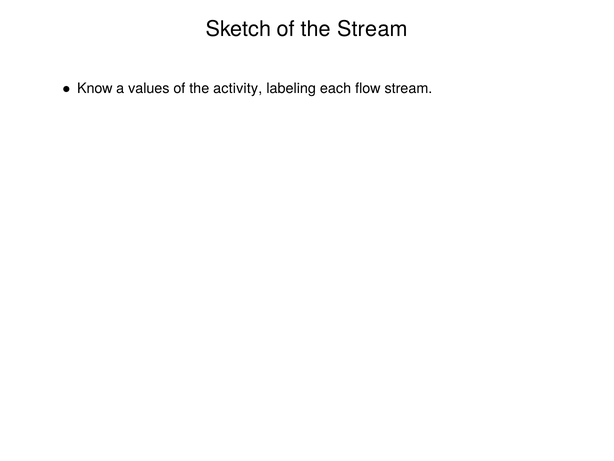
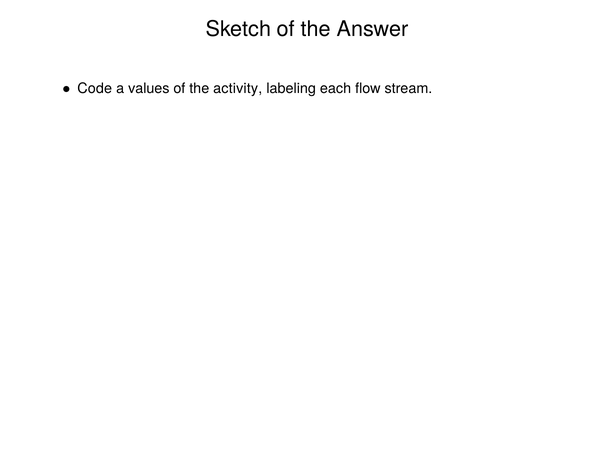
the Stream: Stream -> Answer
Know: Know -> Code
